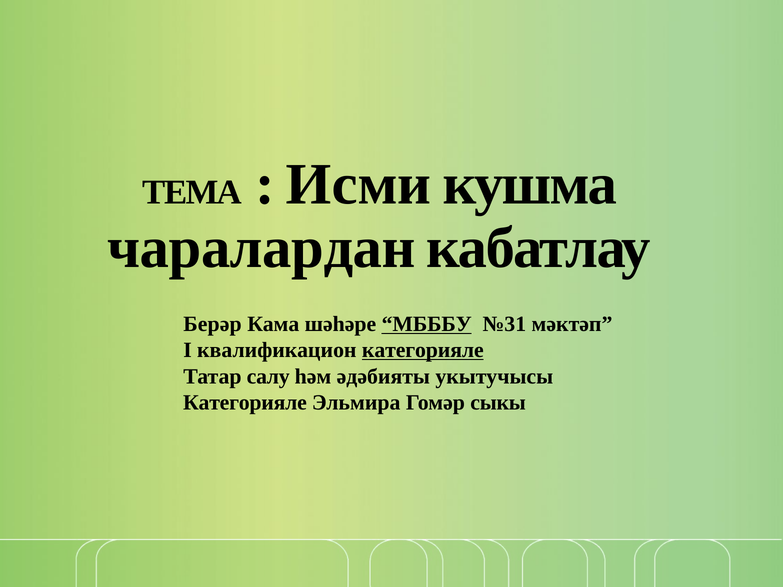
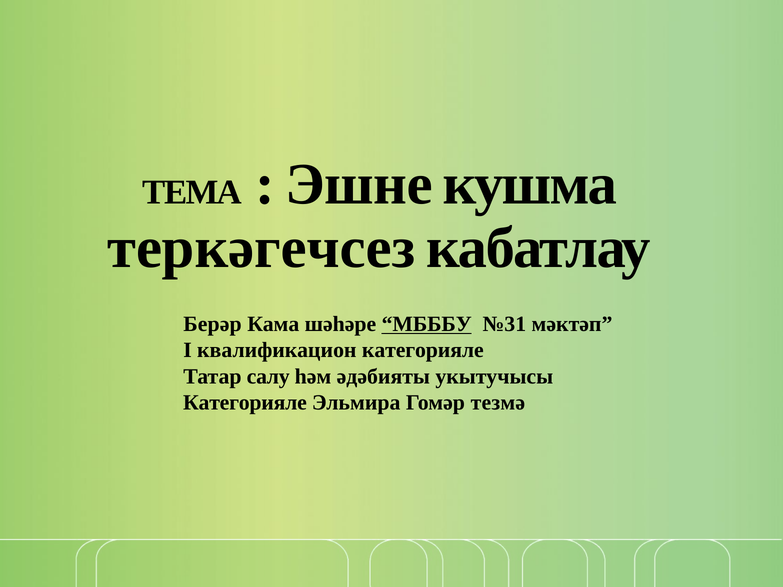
Исми: Исми -> Эшне
чаралардан: чаралардан -> теркәгечсез
категорияле at (423, 350) underline: present -> none
сыкы: сыкы -> тезмә
